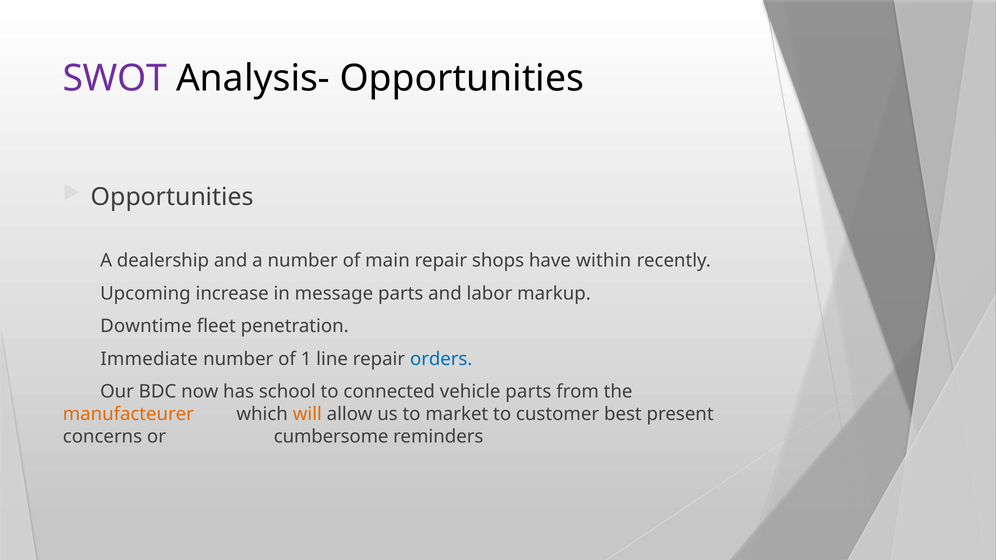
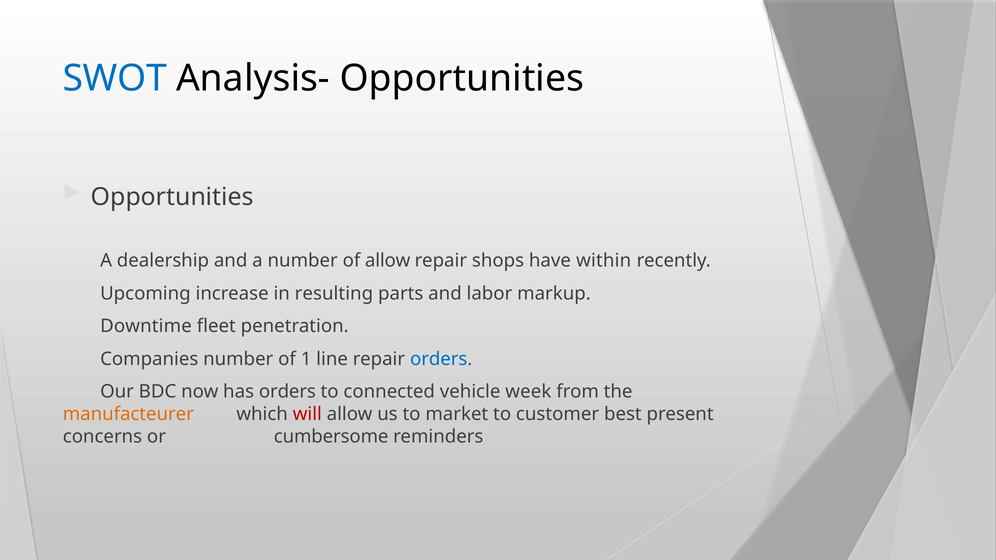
SWOT colour: purple -> blue
of main: main -> allow
message: message -> resulting
Immediate: Immediate -> Companies
has school: school -> orders
vehicle parts: parts -> week
will colour: orange -> red
